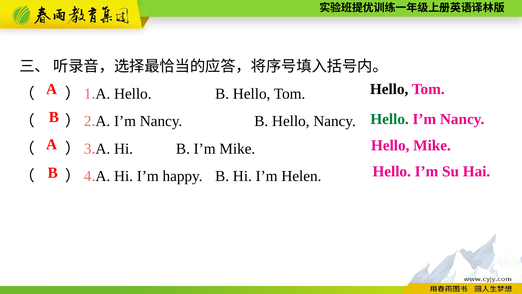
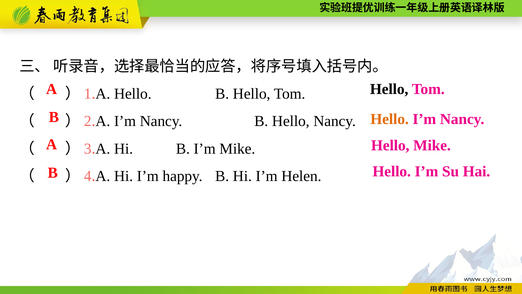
Hello at (390, 119) colour: green -> orange
